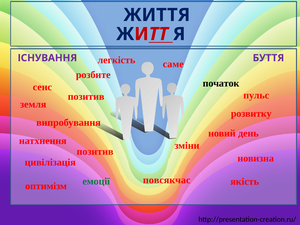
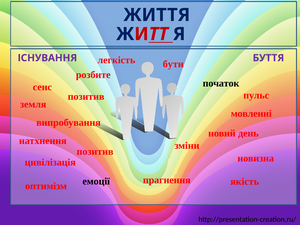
саме: саме -> бути
розвитку: розвитку -> мовленні
повсякчас: повсякчас -> прагнення
емоції colour: green -> black
